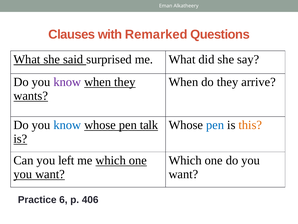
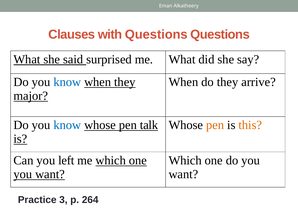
with Remarked: Remarked -> Questions
know at (67, 82) colour: purple -> blue
wants: wants -> major
pen at (215, 125) colour: blue -> orange
6: 6 -> 3
406: 406 -> 264
